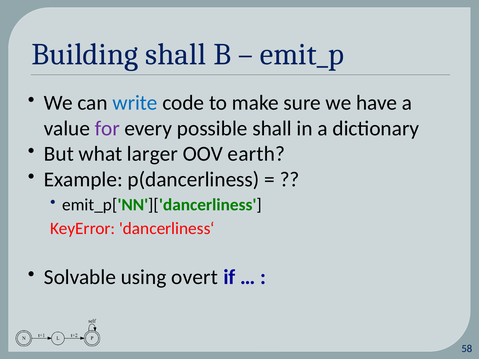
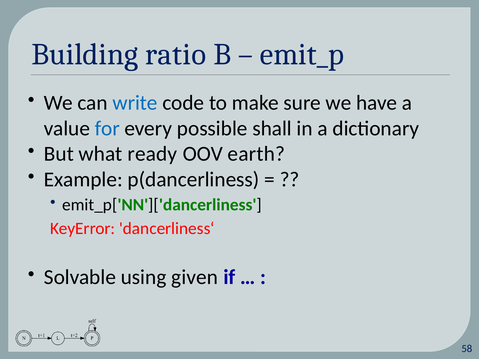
Building shall: shall -> ratio
for colour: purple -> blue
larger: larger -> ready
overt: overt -> given
